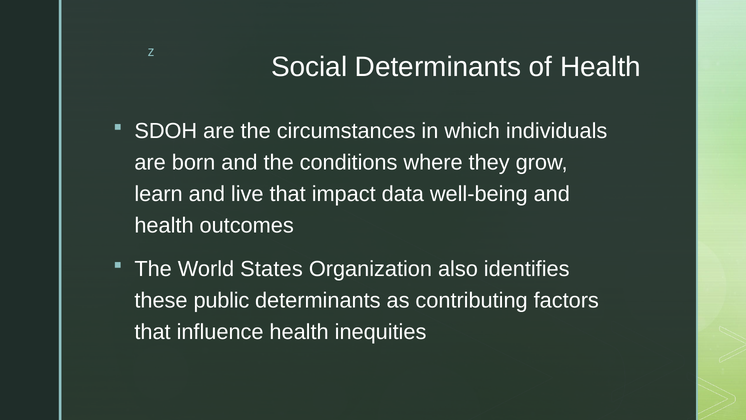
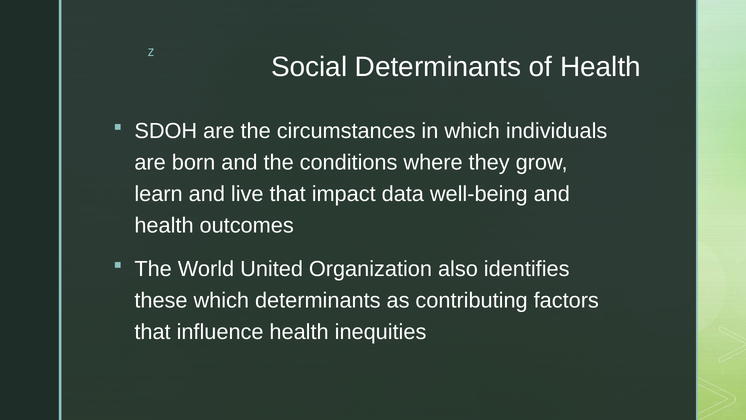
States: States -> United
these public: public -> which
